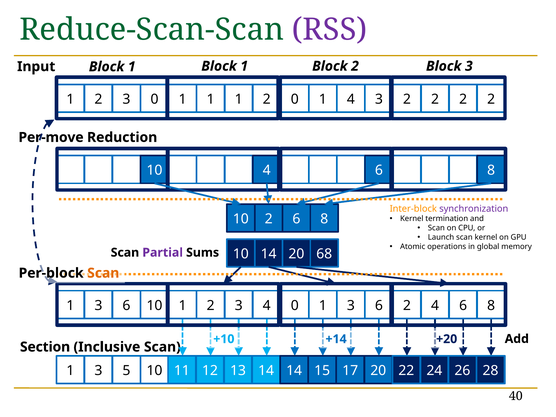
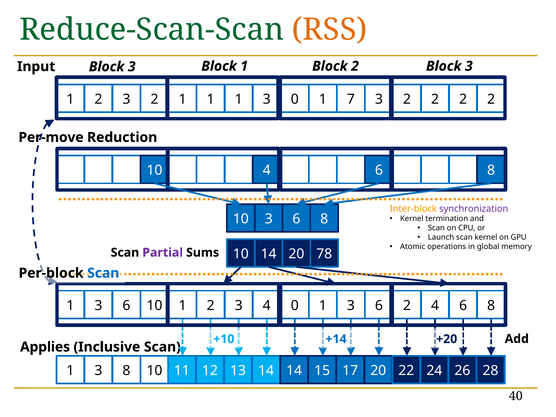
RSS colour: purple -> orange
Input Block 1: 1 -> 3
0 at (155, 99): 0 -> 2
1 1 2: 2 -> 3
1 4: 4 -> 7
10 2: 2 -> 3
68: 68 -> 78
Scan at (103, 273) colour: orange -> blue
Section: Section -> Applies
3 5: 5 -> 8
